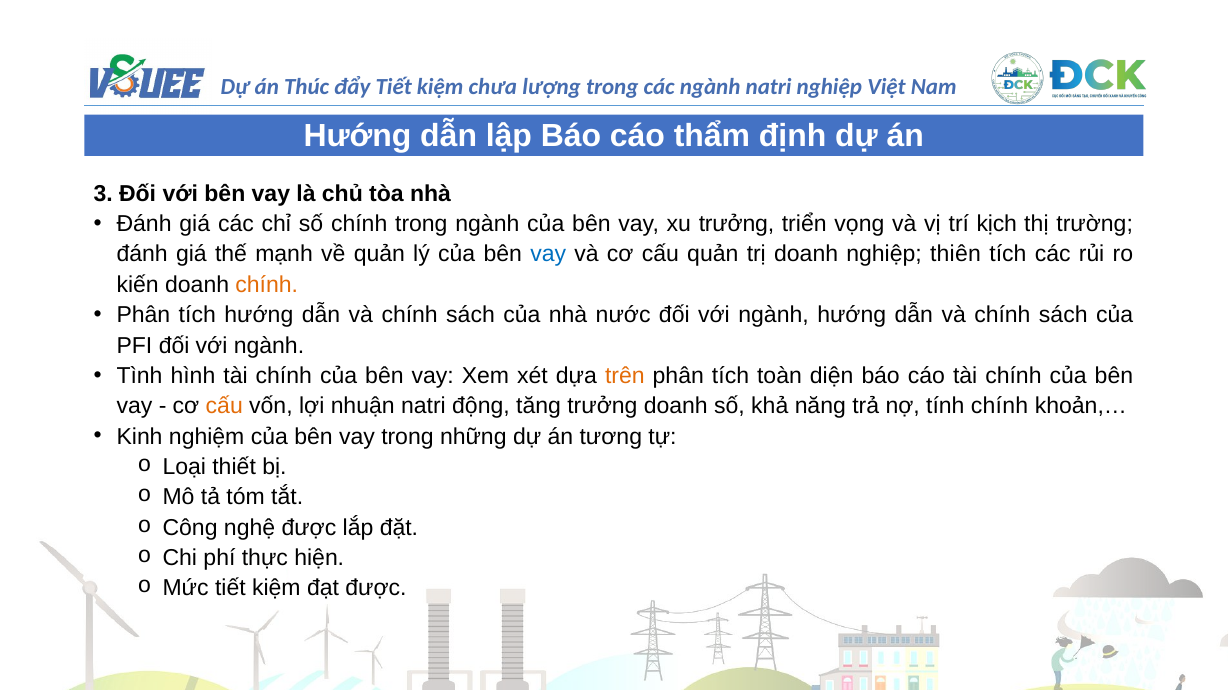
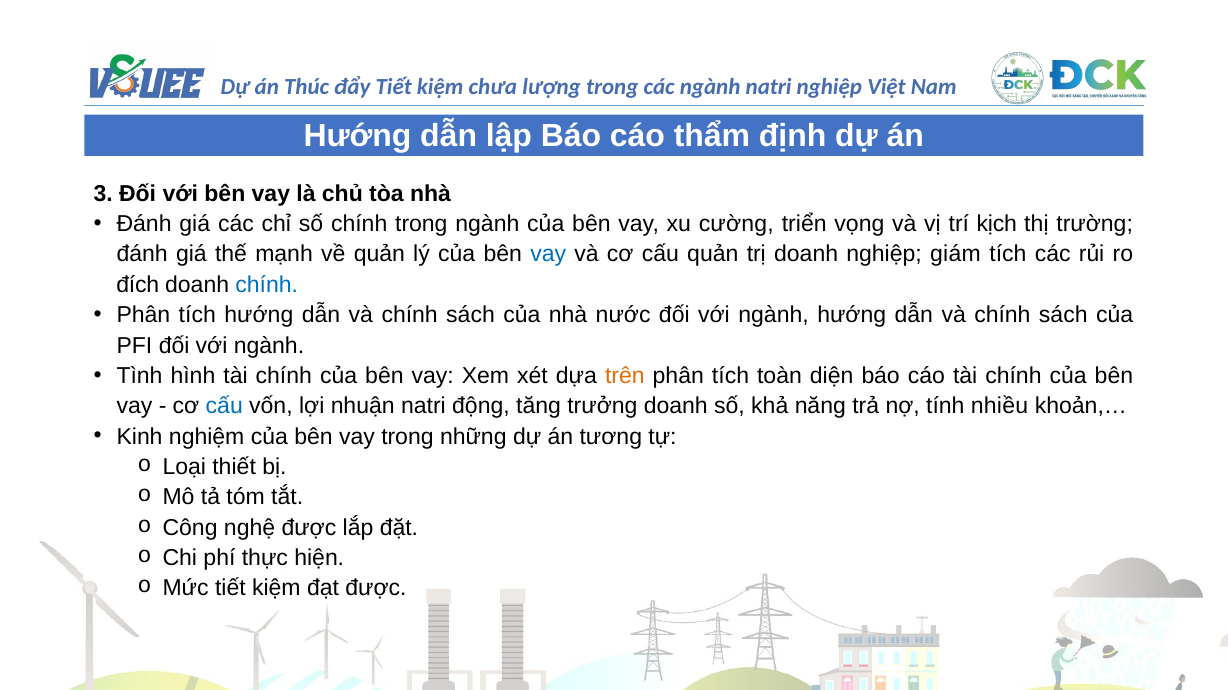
xu trưởng: trưởng -> cường
thiên: thiên -> giám
kiến: kiến -> đích
chính at (267, 285) colour: orange -> blue
cấu at (224, 407) colour: orange -> blue
tính chính: chính -> nhiều
